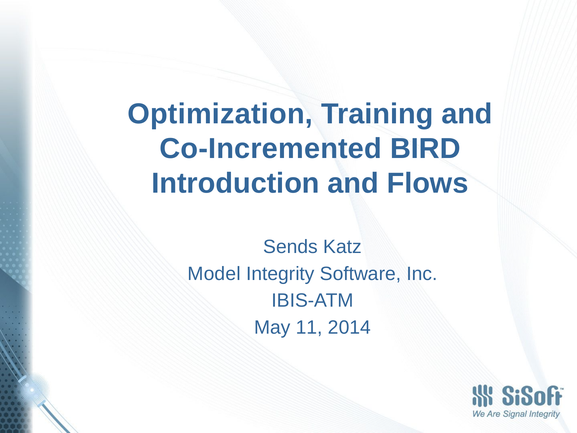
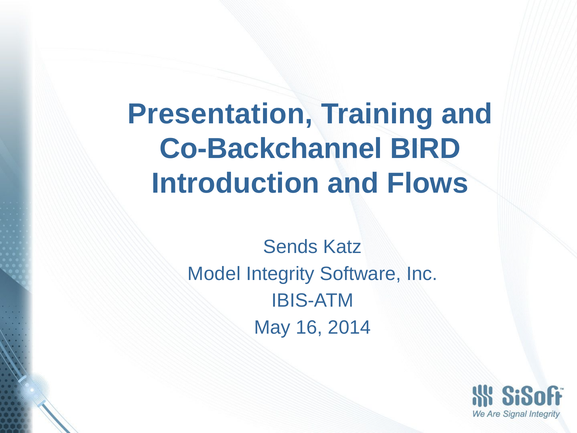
Optimization: Optimization -> Presentation
Co-Incremented: Co-Incremented -> Co-Backchannel
11: 11 -> 16
